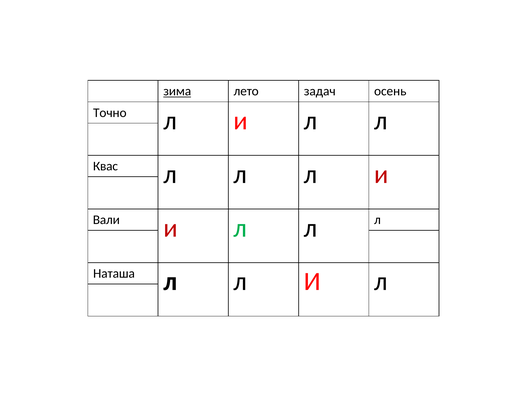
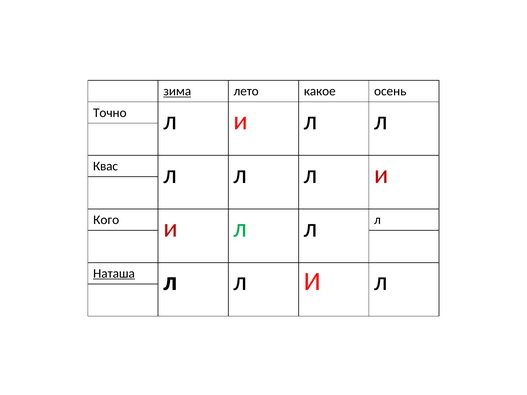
задач: задач -> какое
Вали: Вали -> Кого
Наташа underline: none -> present
